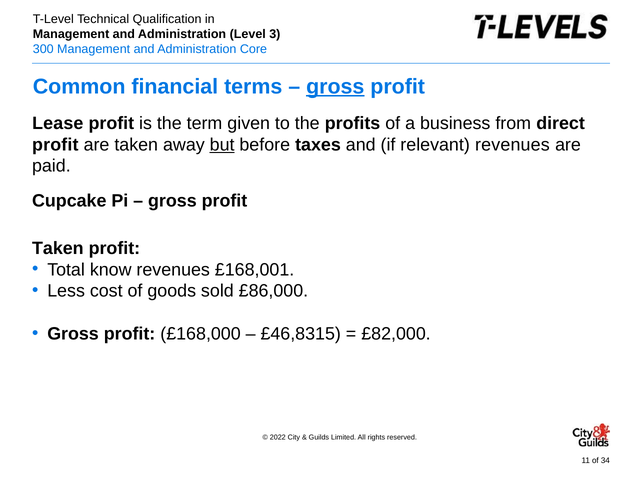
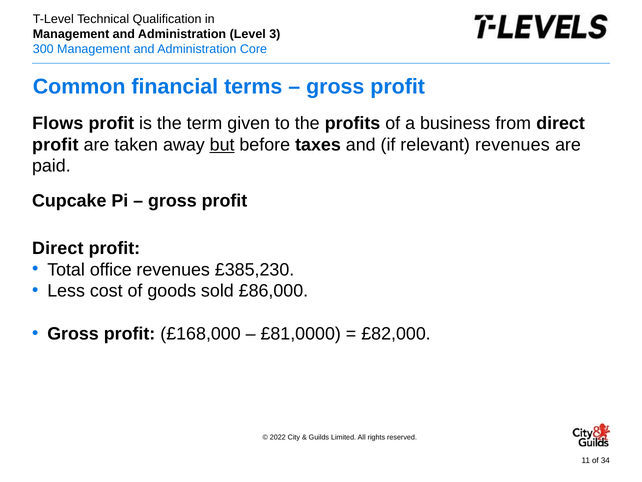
gross at (335, 86) underline: present -> none
Lease: Lease -> Flows
Taken at (58, 248): Taken -> Direct
know: know -> office
£168,001: £168,001 -> £385,230
£46,8315: £46,8315 -> £81,0000
